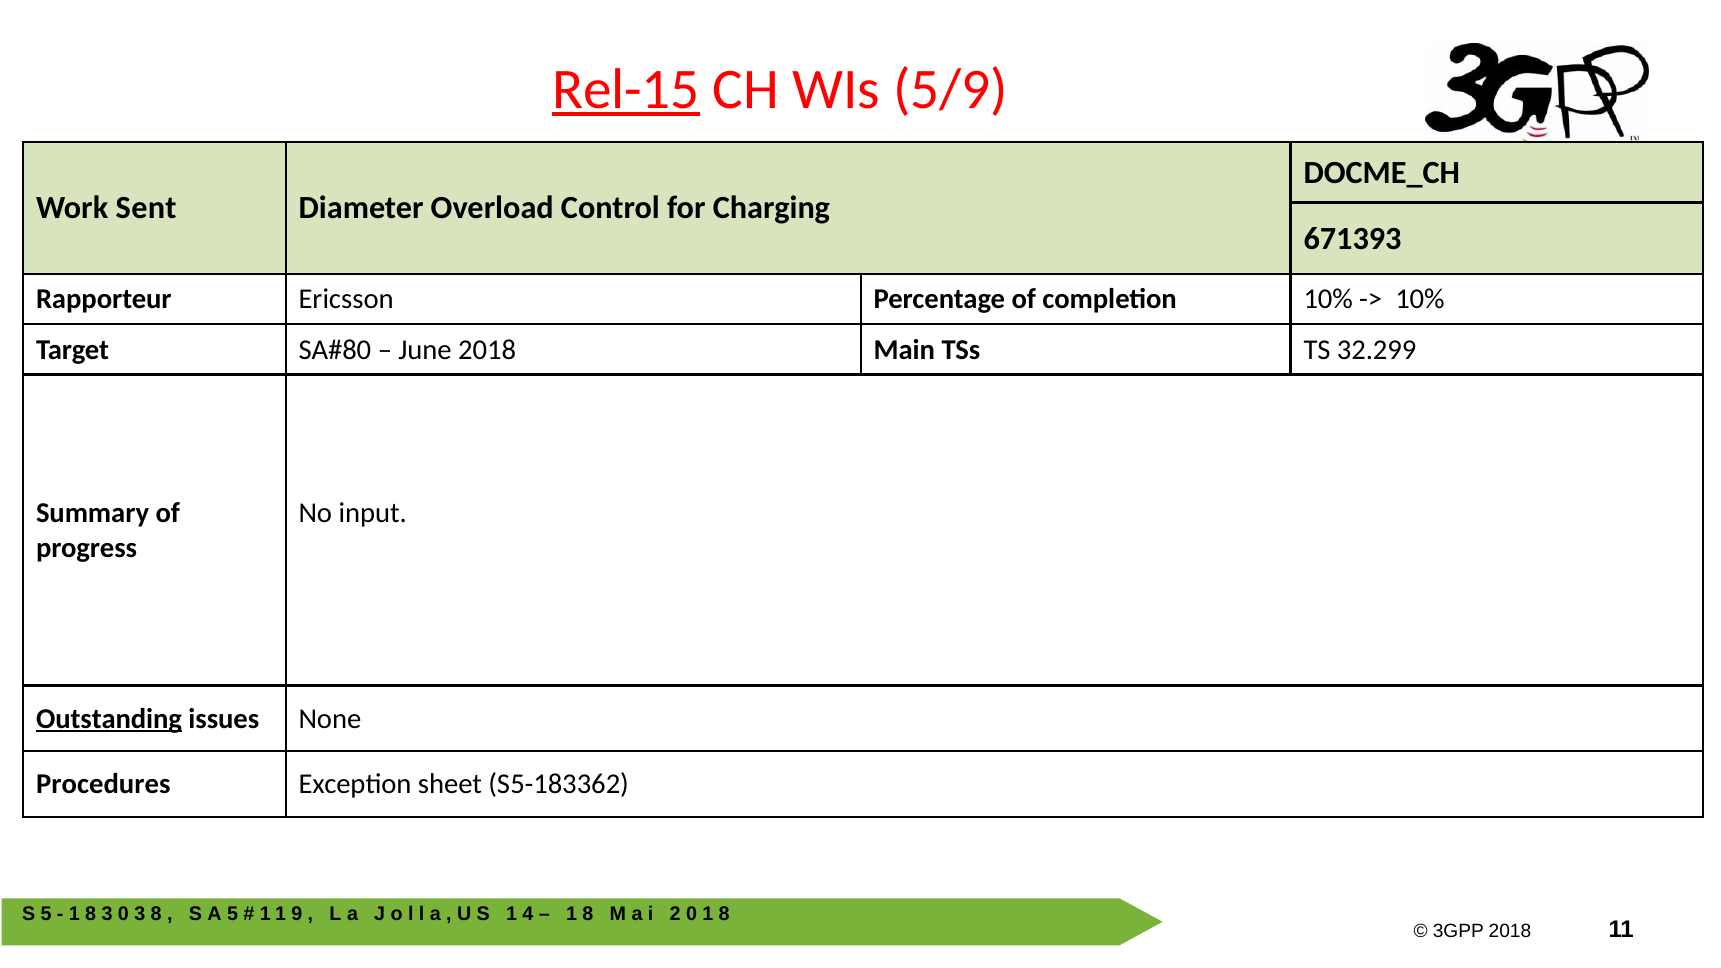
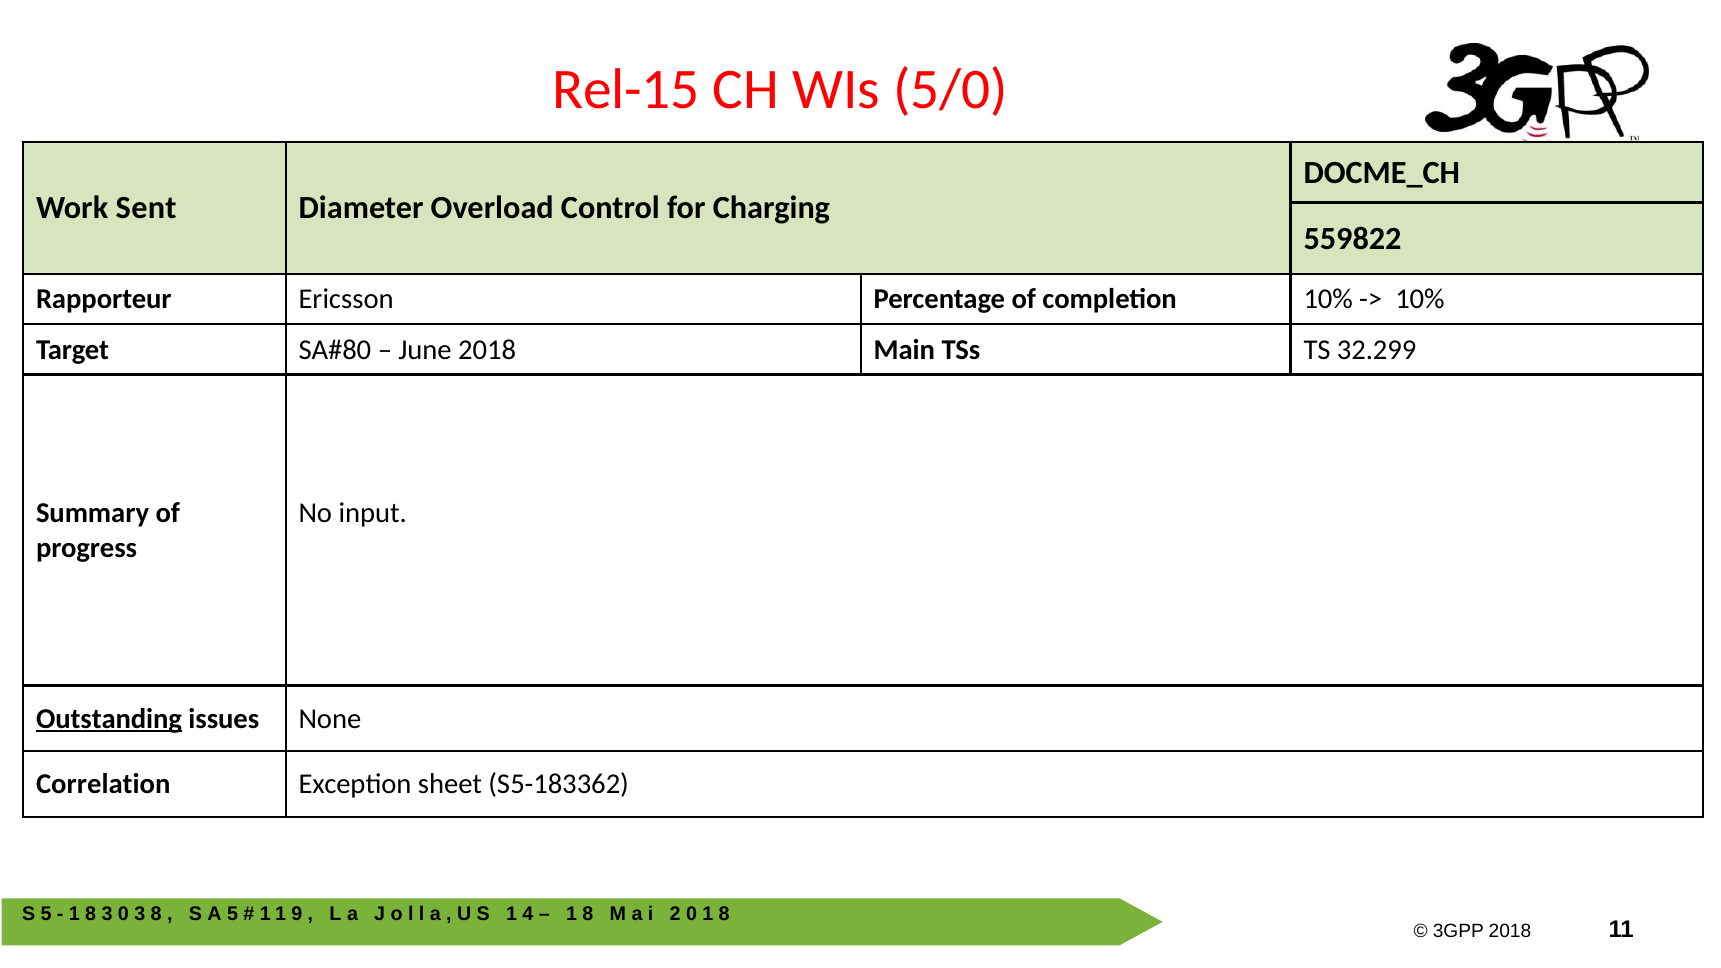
Rel-15 underline: present -> none
5/9: 5/9 -> 5/0
671393: 671393 -> 559822
Procedures: Procedures -> Correlation
